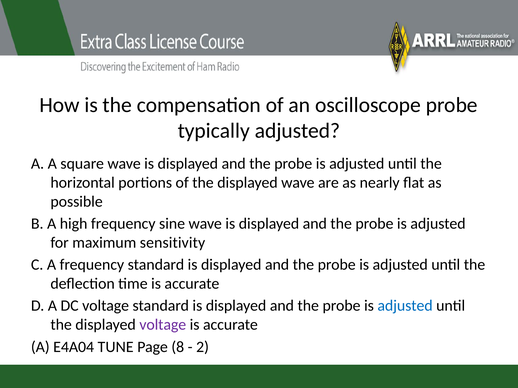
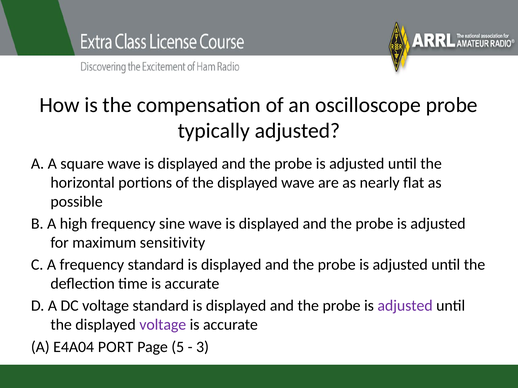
adjusted at (405, 306) colour: blue -> purple
TUNE: TUNE -> PORT
8: 8 -> 5
2: 2 -> 3
